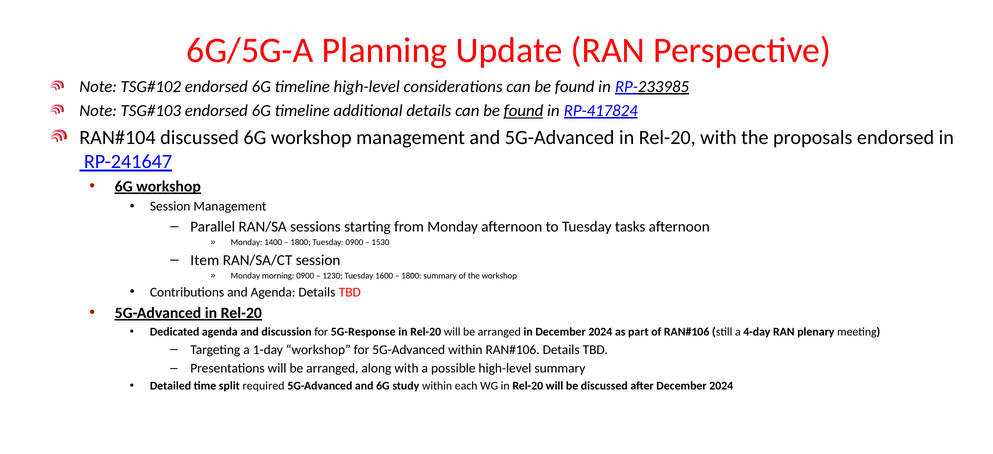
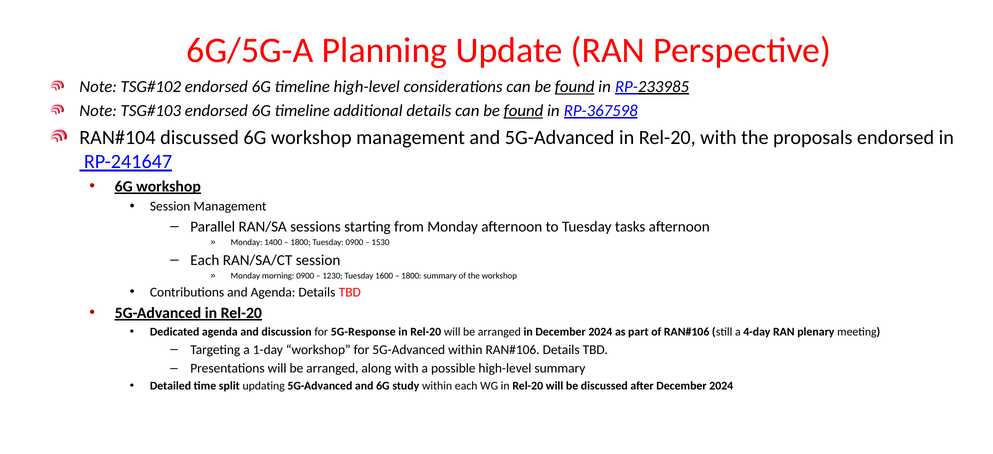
found at (575, 87) underline: none -> present
RP-417824: RP-417824 -> RP-367598
Item at (205, 260): Item -> Each
required: required -> updating
